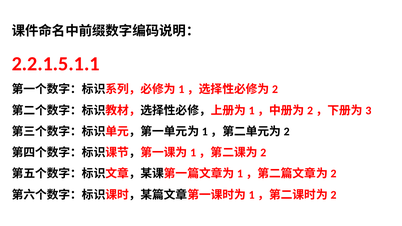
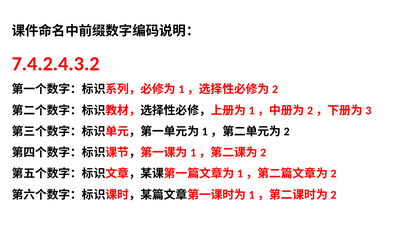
2.2.1.5.1.1: 2.2.1.5.1.1 -> 7.4.2.4.3.2
